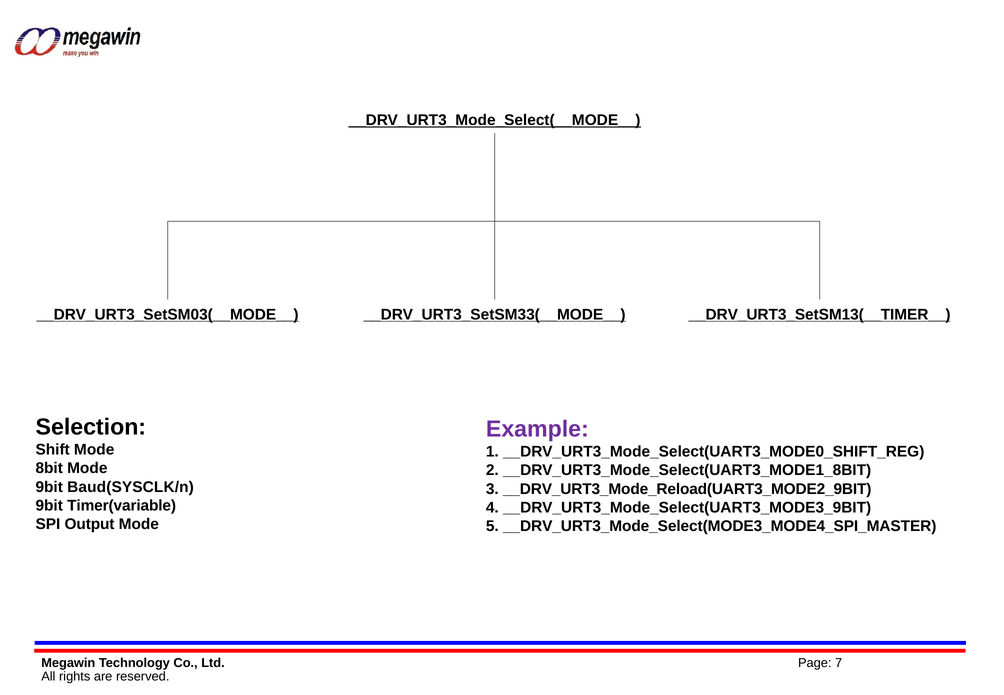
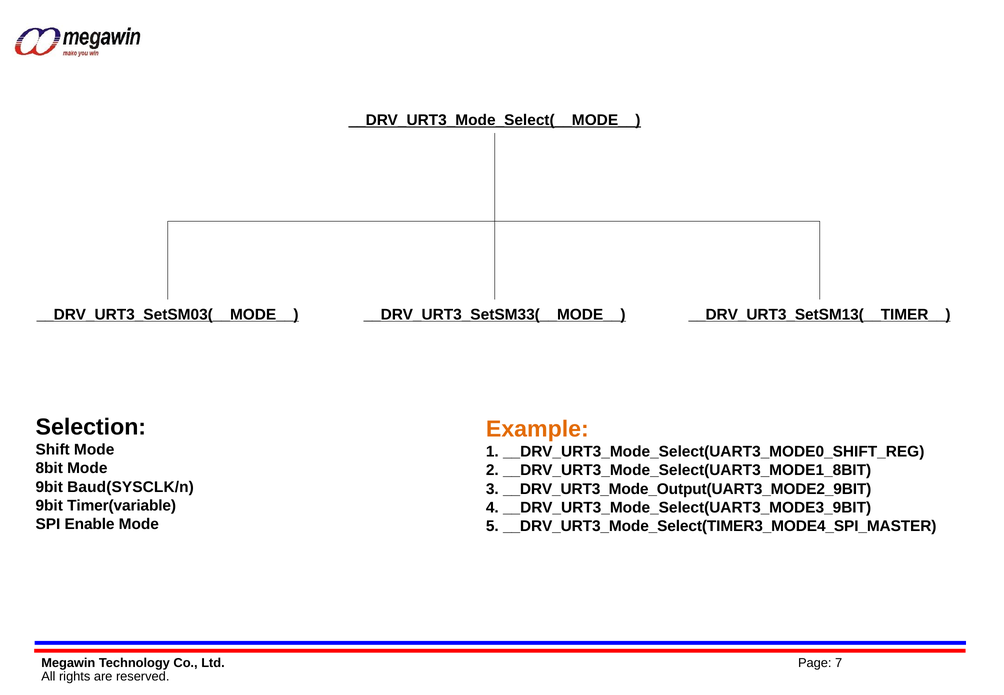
Example colour: purple -> orange
__DRV_URT3_Mode_Reload(UART3_MODE2_9BIT: __DRV_URT3_Mode_Reload(UART3_MODE2_9BIT -> __DRV_URT3_Mode_Output(UART3_MODE2_9BIT
Output: Output -> Enable
__DRV_URT3_Mode_Select(MODE3_MODE4_SPI_MASTER: __DRV_URT3_Mode_Select(MODE3_MODE4_SPI_MASTER -> __DRV_URT3_Mode_Select(TIMER3_MODE4_SPI_MASTER
